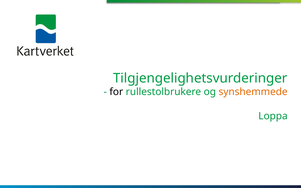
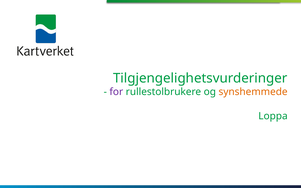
for colour: black -> purple
